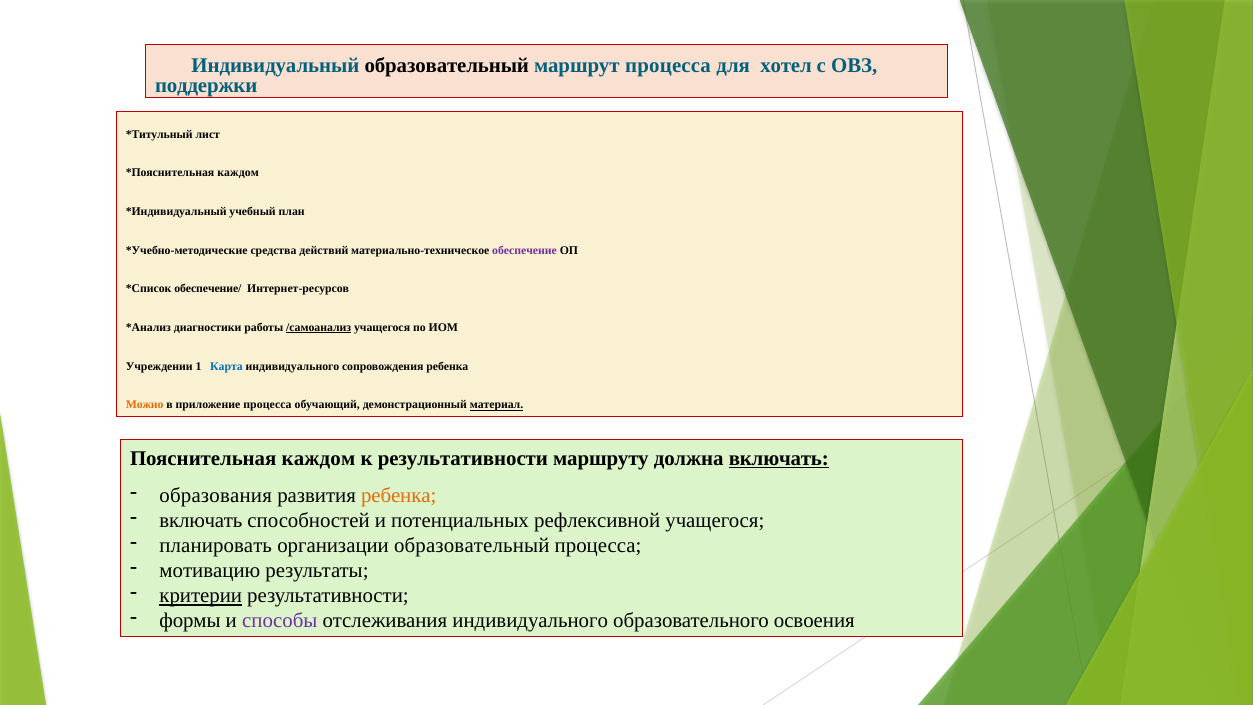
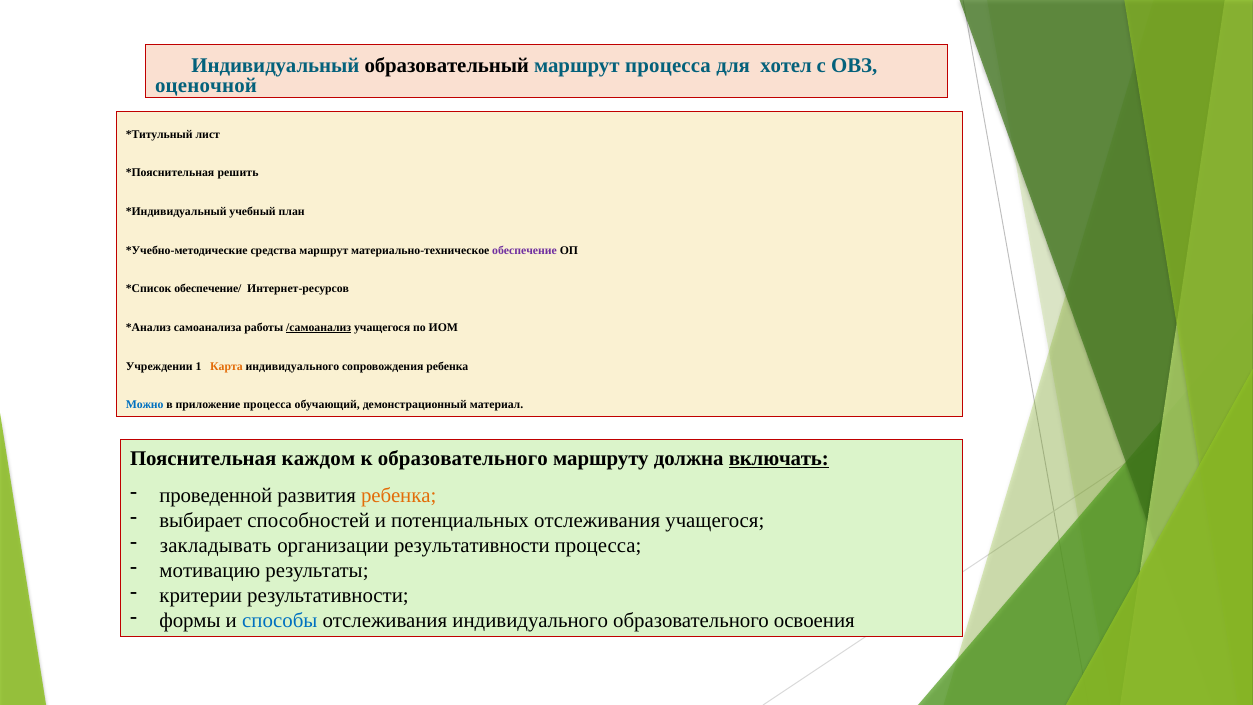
поддержки: поддержки -> оценочной
каждом at (238, 173): каждом -> решить
средства действий: действий -> маршрут
диагностики: диагностики -> самоанализа
Карта colour: blue -> orange
Можно colour: orange -> blue
материал underline: present -> none
к результативности: результативности -> образовательного
образования: образования -> проведенной
включать at (201, 521): включать -> выбирает
потенциальных рефлексивной: рефлексивной -> отслеживания
планировать: планировать -> закладывать
организации образовательный: образовательный -> результативности
критерии underline: present -> none
способы colour: purple -> blue
